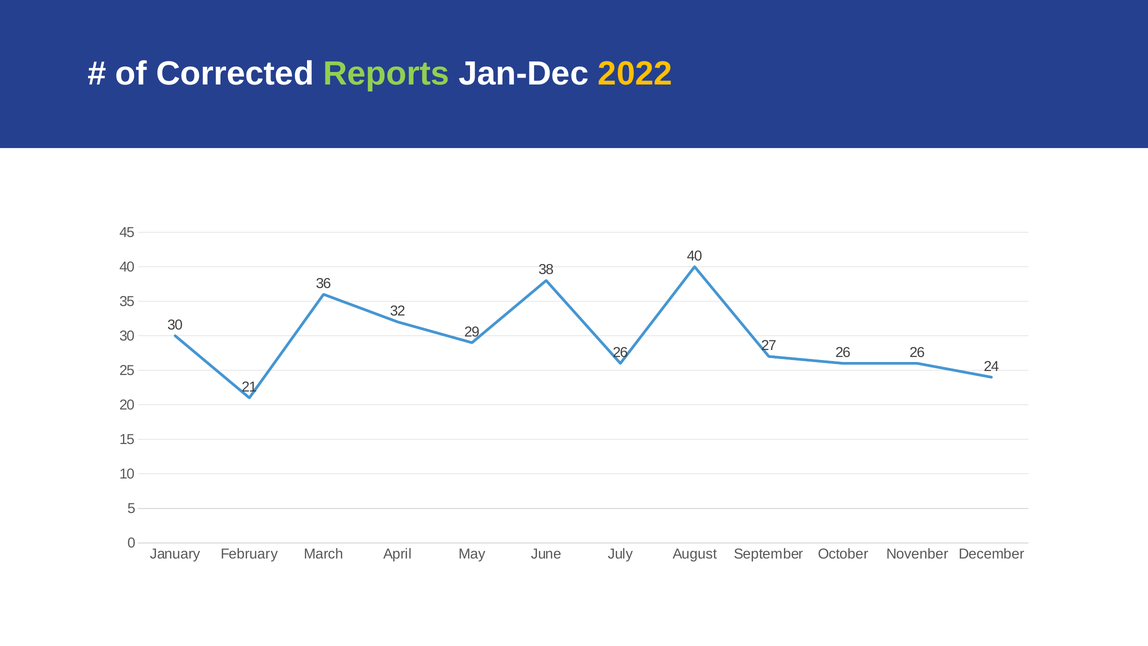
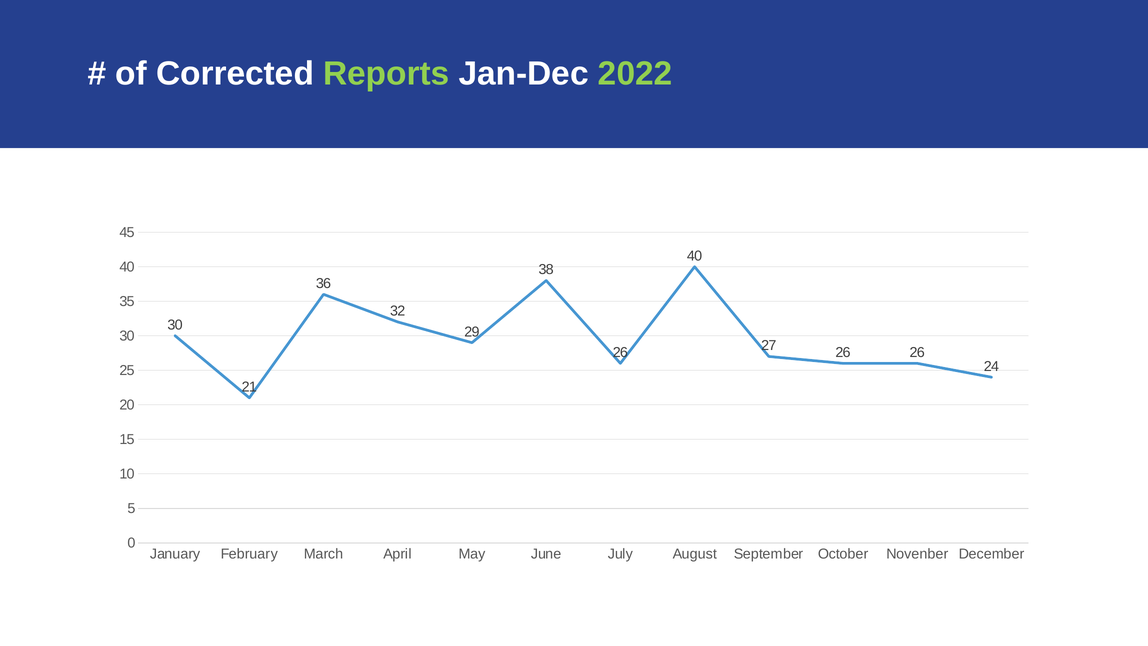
2022 colour: yellow -> light green
